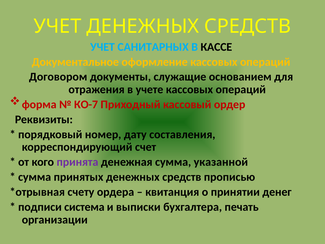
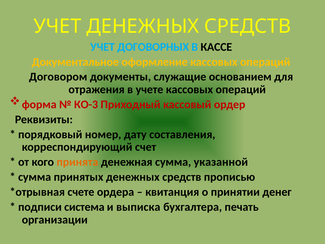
САНИТАРНЫХ: САНИТАРНЫХ -> ДОГОВОРНЫХ
КО-7: КО-7 -> КО-3
принята colour: purple -> orange
счету: счету -> счете
выписки: выписки -> выписка
